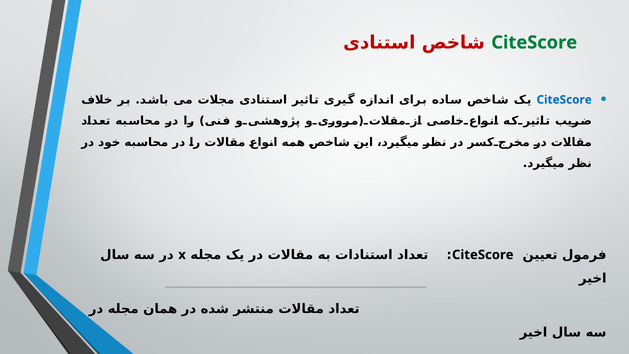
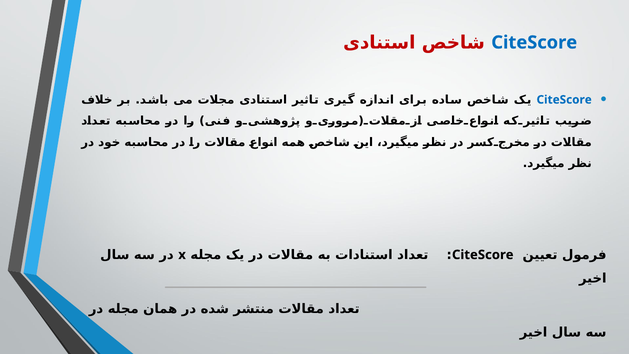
CiteScore at (534, 42) colour: green -> blue
